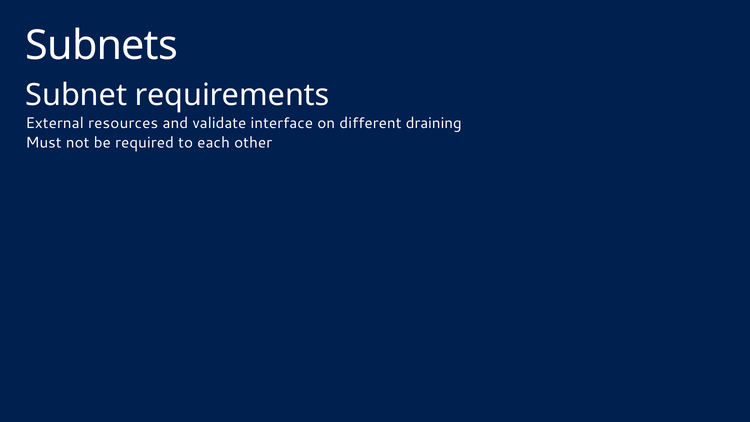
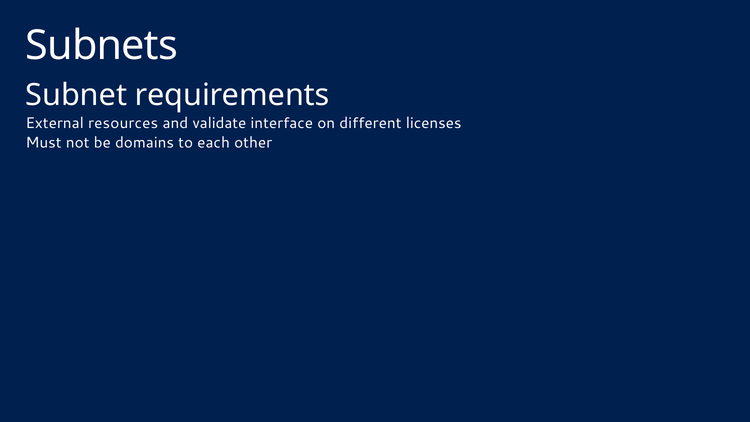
draining: draining -> licenses
required: required -> domains
